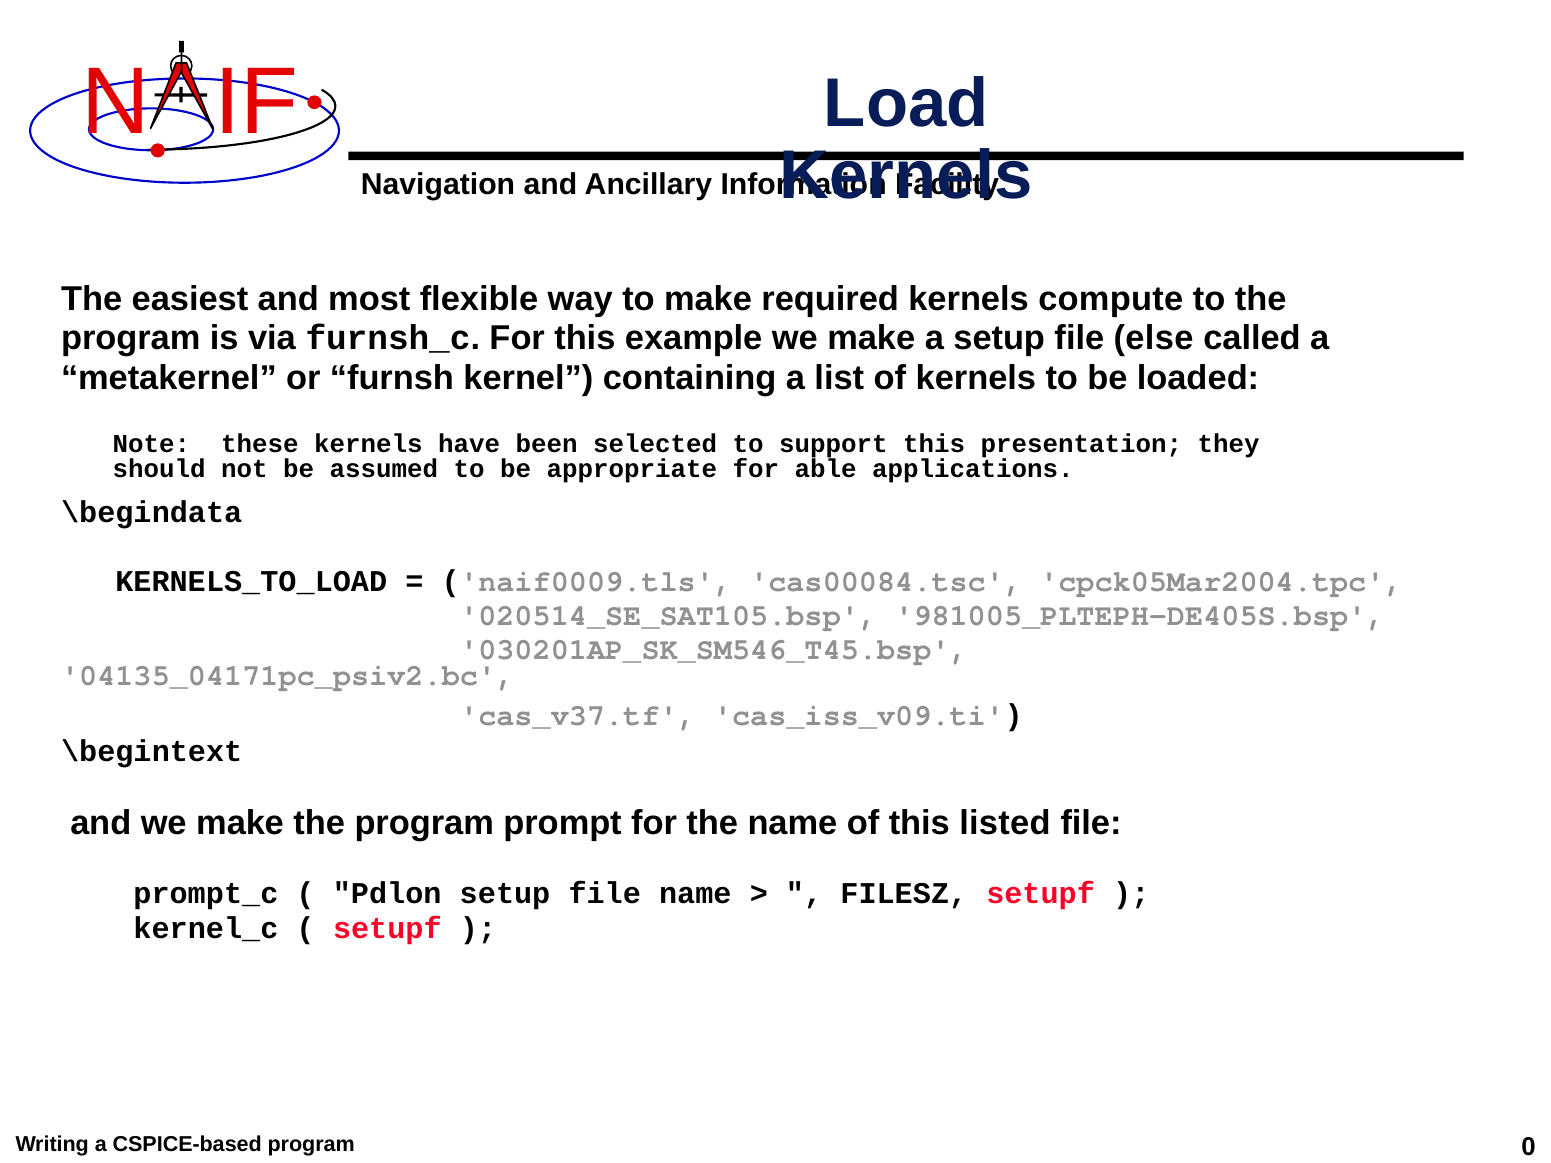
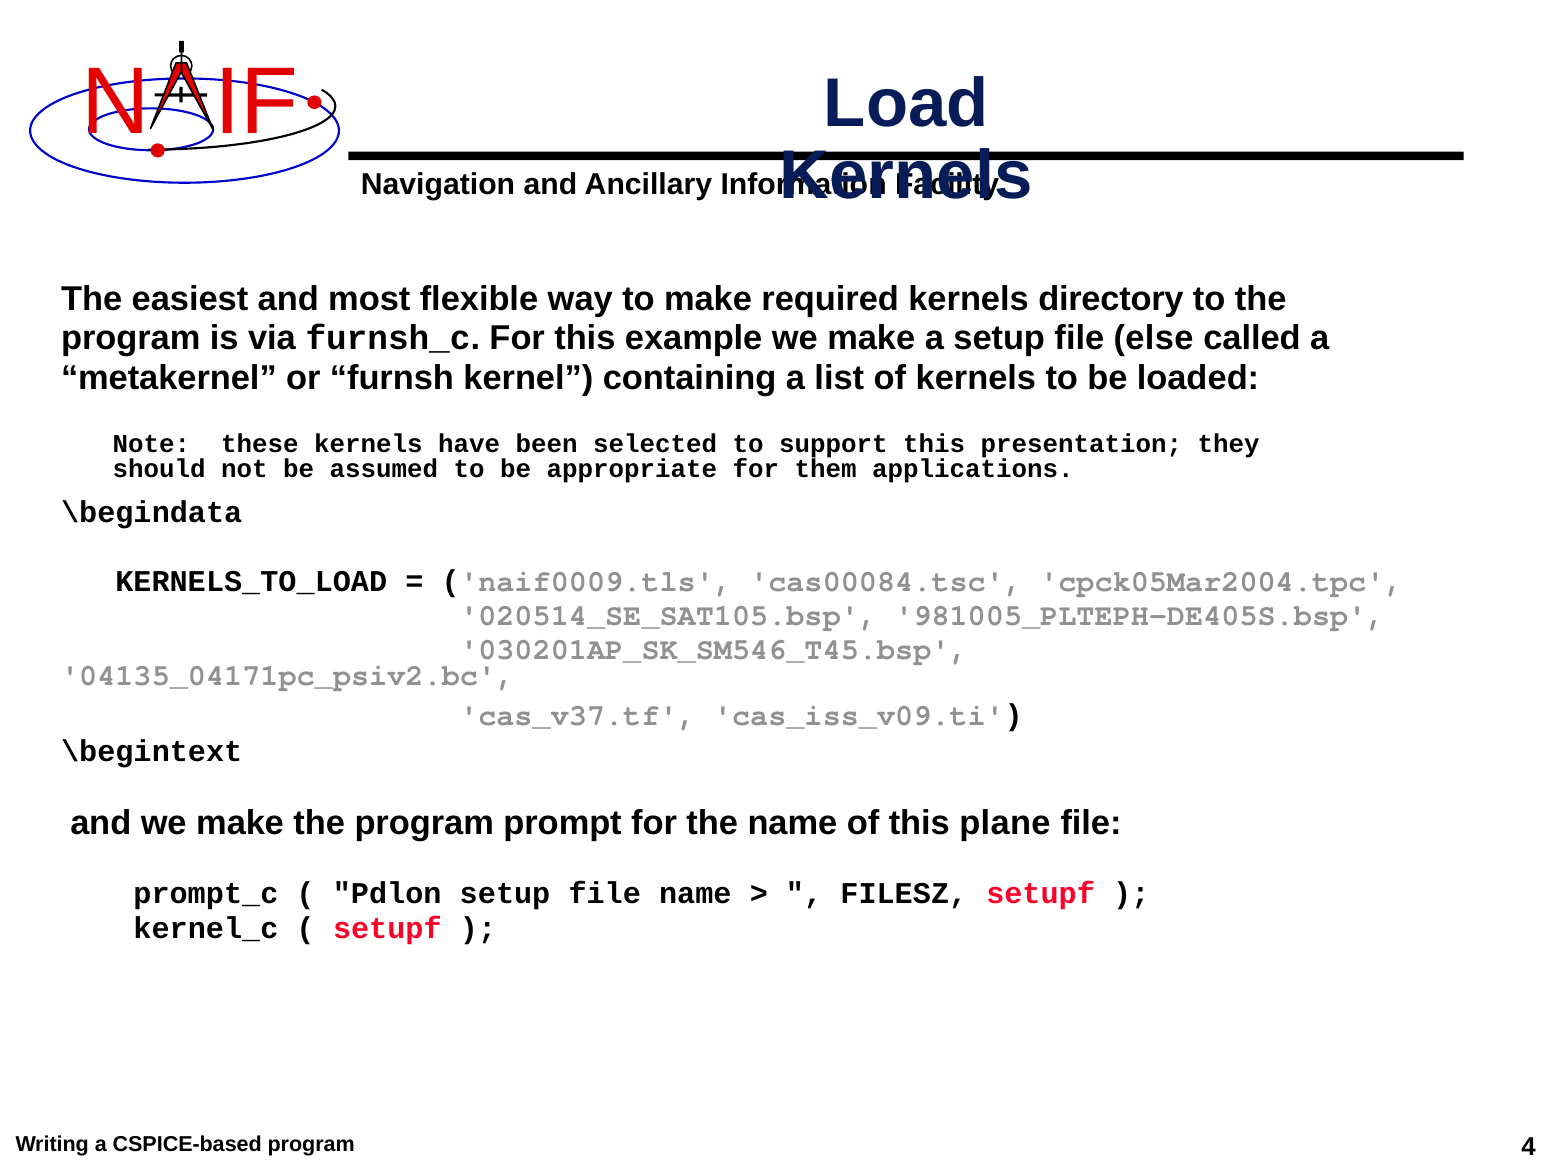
compute: compute -> directory
able: able -> them
listed: listed -> plane
0: 0 -> 4
